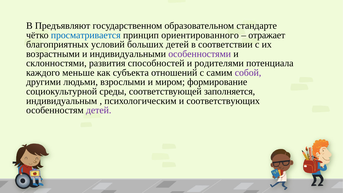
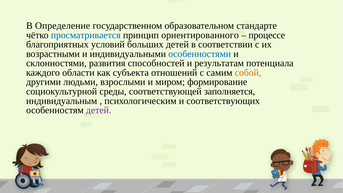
Предъявляют: Предъявляют -> Определение
отражает: отражает -> процессе
особенностями colour: purple -> blue
родителями: родителями -> результатам
меньше: меньше -> области
собой colour: purple -> orange
